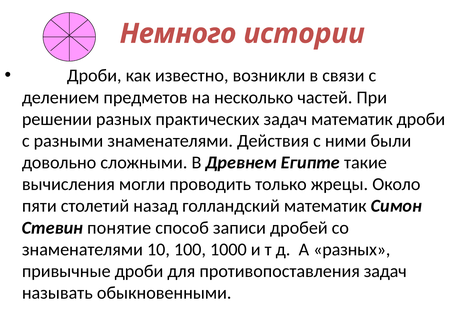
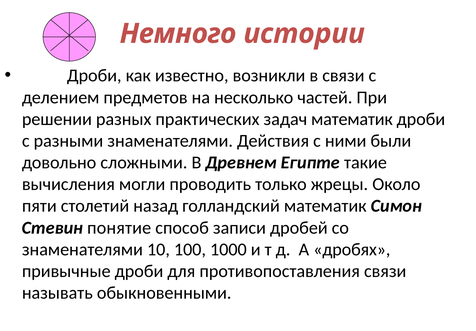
А разных: разных -> дробях
противопоставления задач: задач -> связи
